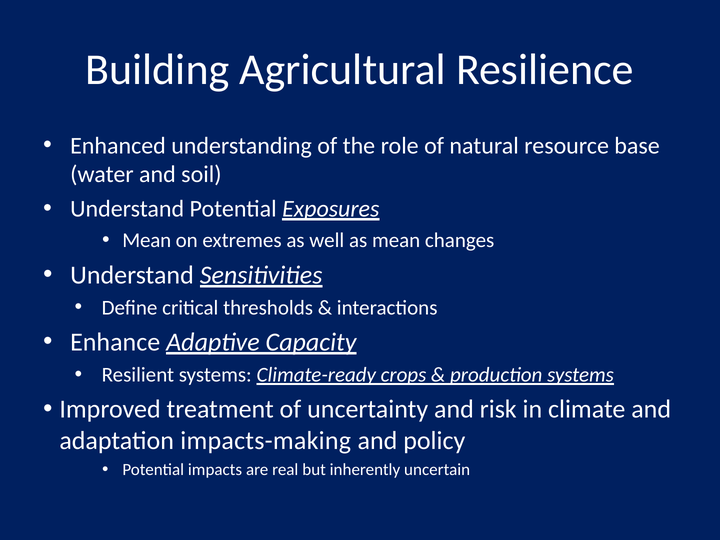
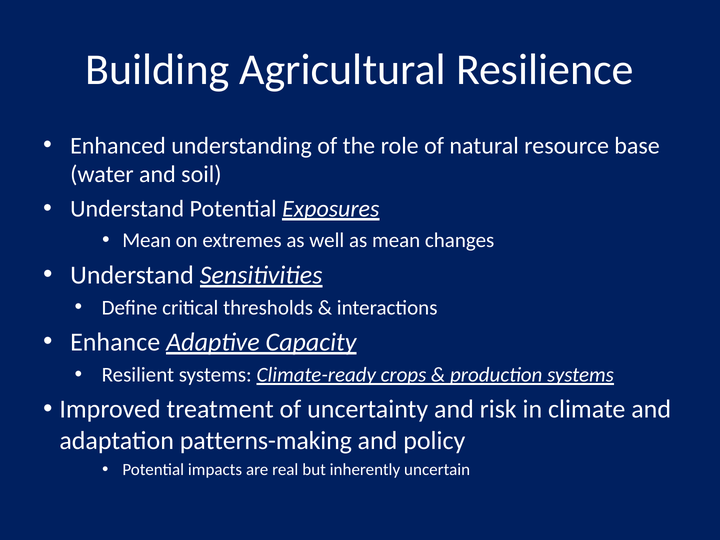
impacts-making: impacts-making -> patterns-making
